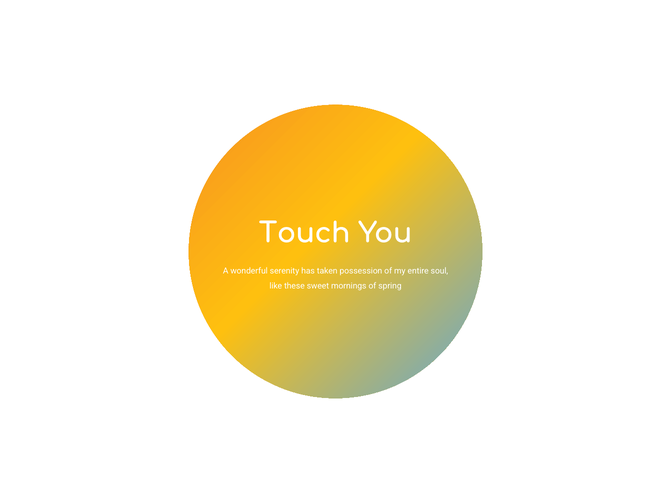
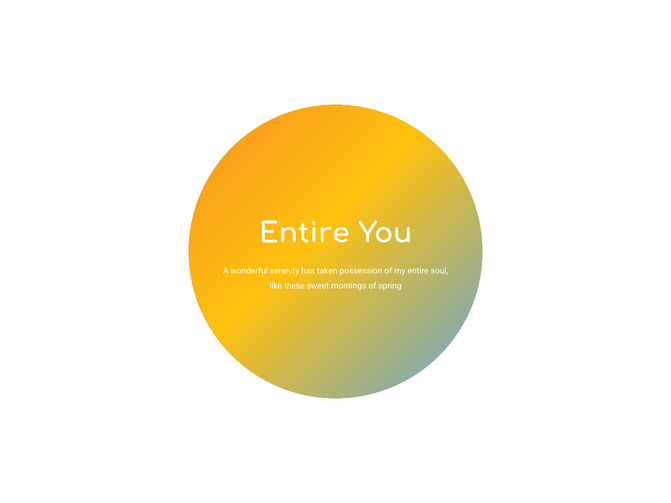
Touch at (305, 233): Touch -> Entire
